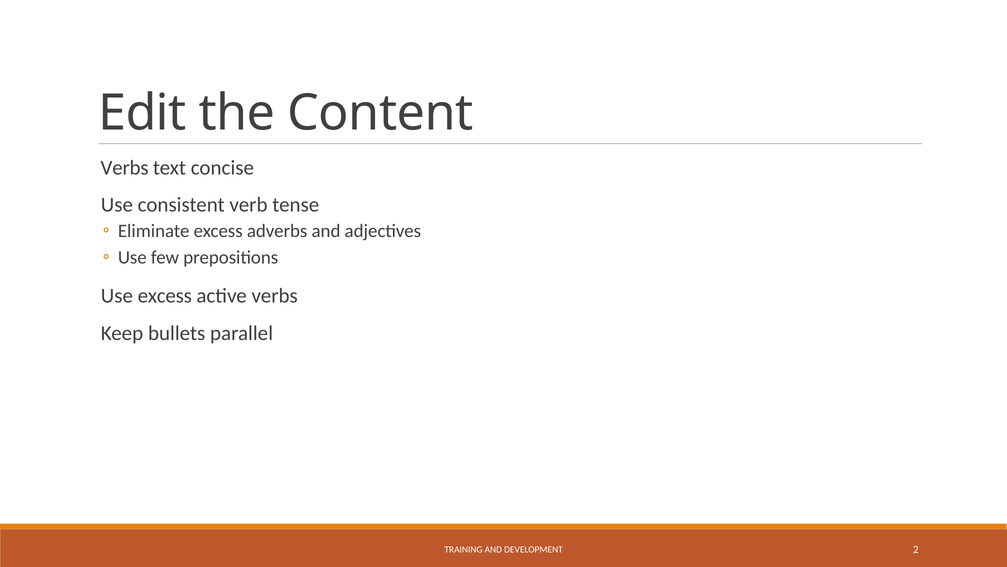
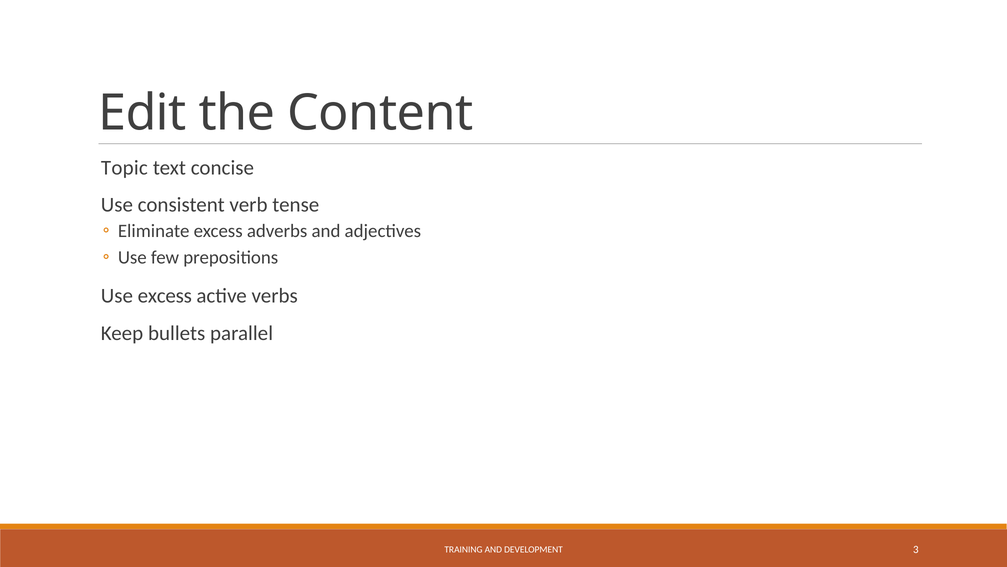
Verbs at (125, 167): Verbs -> Topic
2: 2 -> 3
